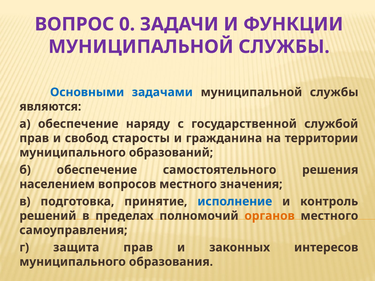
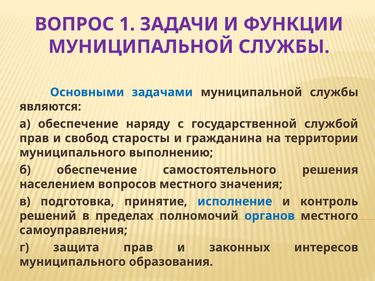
0: 0 -> 1
образований: образований -> выполнению
органов colour: orange -> blue
